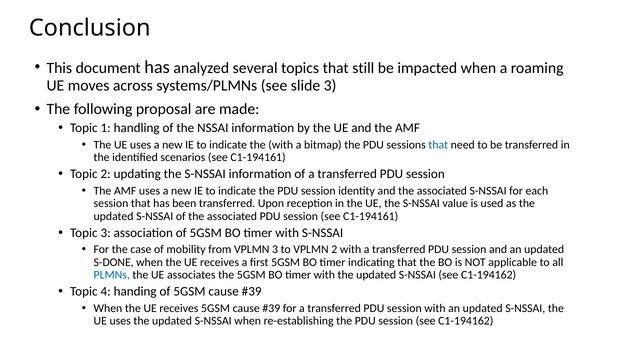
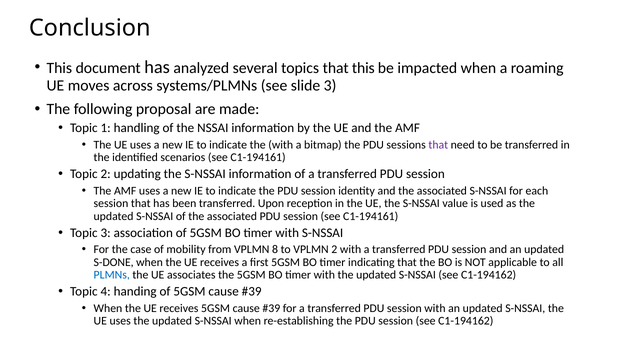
that still: still -> this
that at (438, 145) colour: blue -> purple
VPLMN 3: 3 -> 8
